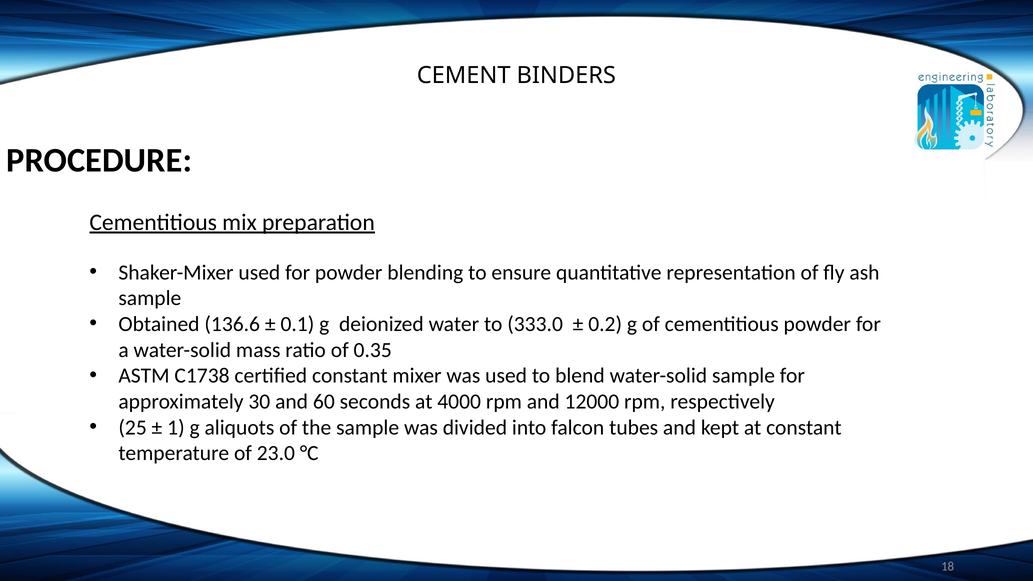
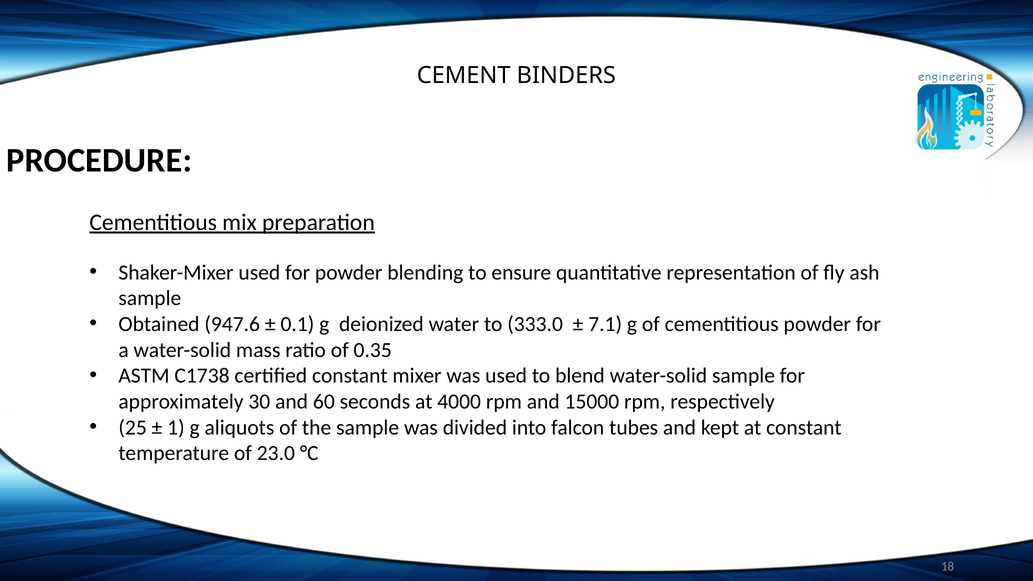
136.6: 136.6 -> 947.6
0.2: 0.2 -> 7.1
12000: 12000 -> 15000
